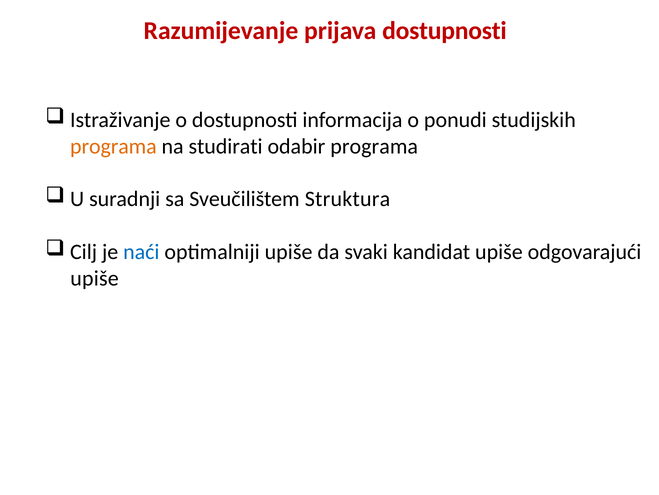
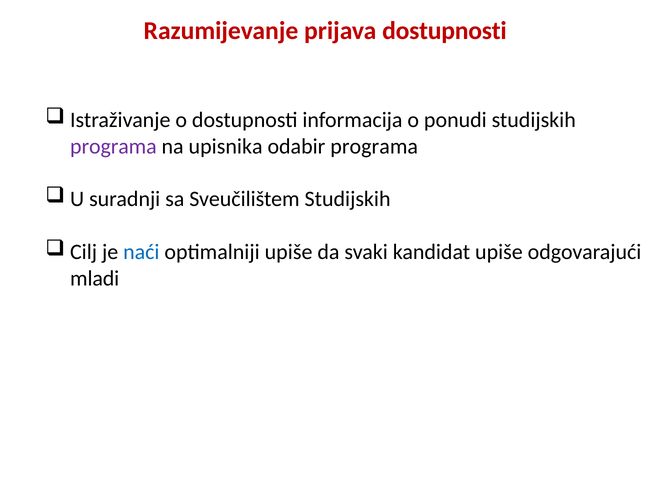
programa at (113, 146) colour: orange -> purple
studirati: studirati -> upisnika
Sveučilištem Struktura: Struktura -> Studijskih
upiše at (95, 278): upiše -> mladi
